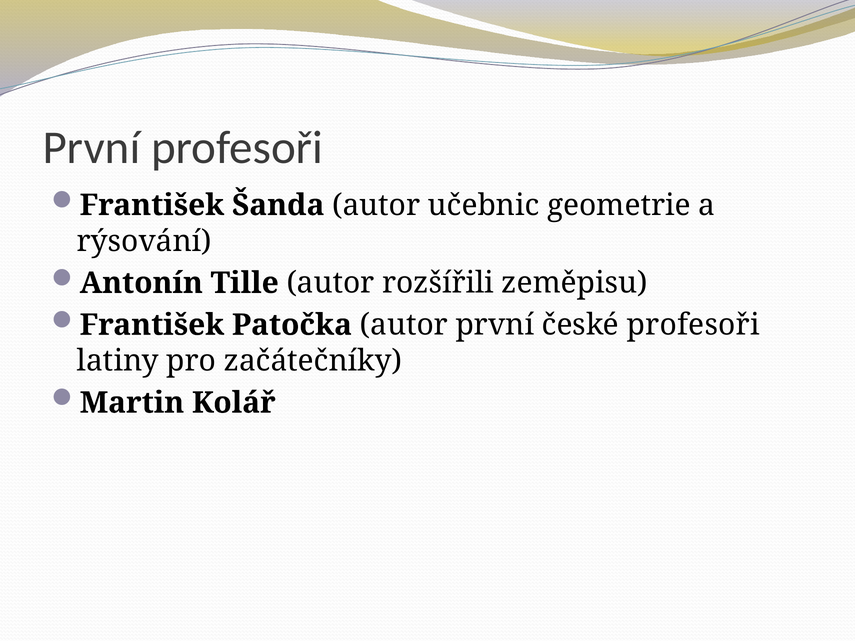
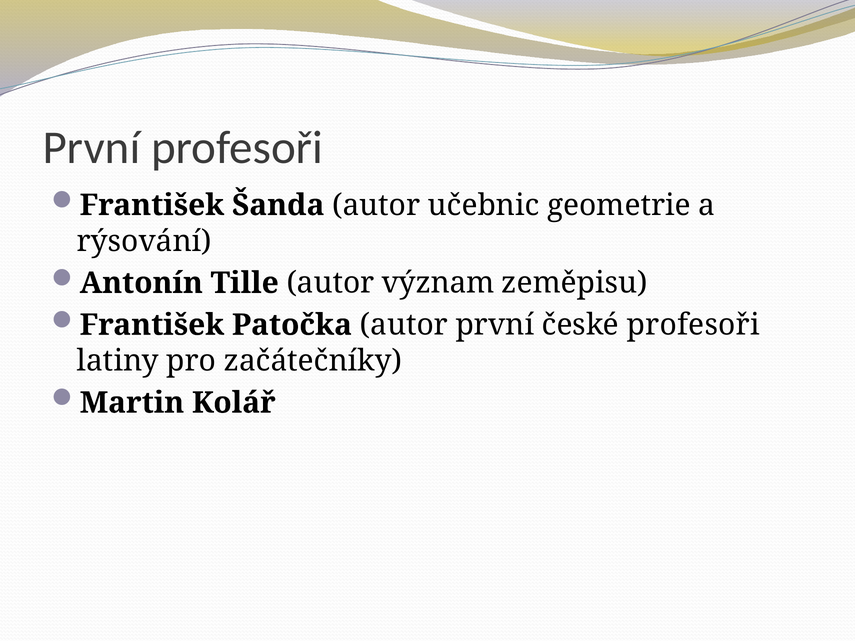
rozšířili: rozšířili -> význam
